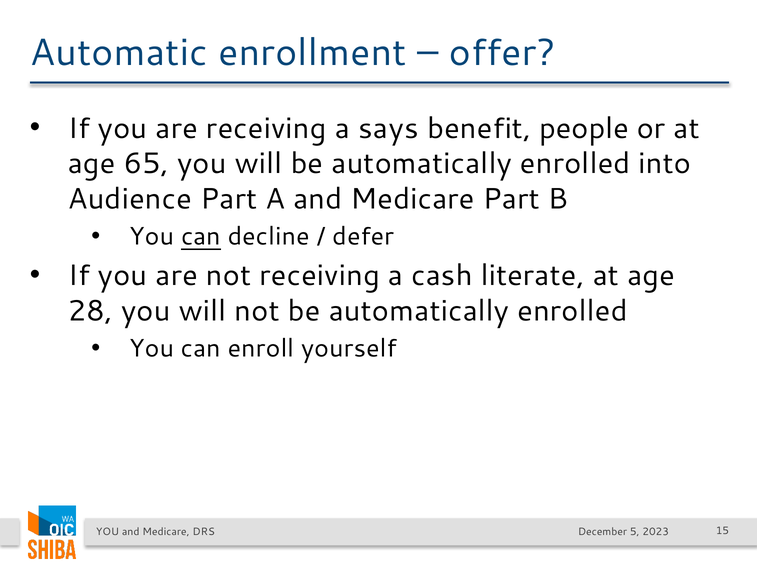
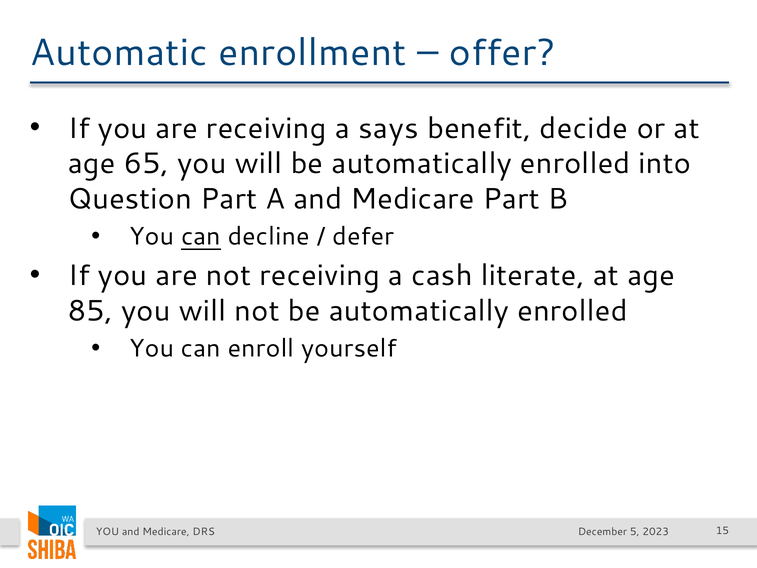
people: people -> decide
Audience: Audience -> Question
28: 28 -> 85
